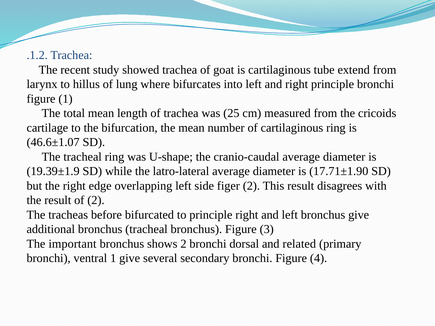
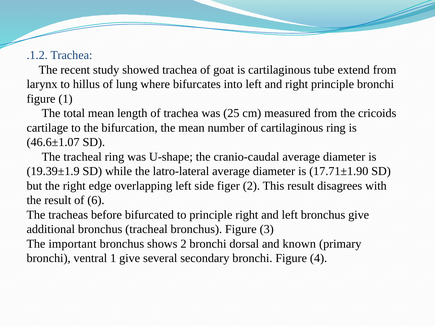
of 2: 2 -> 6
related: related -> known
